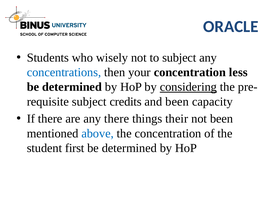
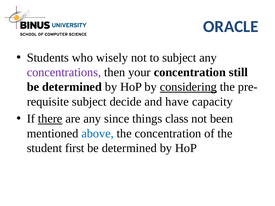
concentrations colour: blue -> purple
less: less -> still
credits: credits -> decide
and been: been -> have
there at (50, 119) underline: none -> present
any there: there -> since
their: their -> class
